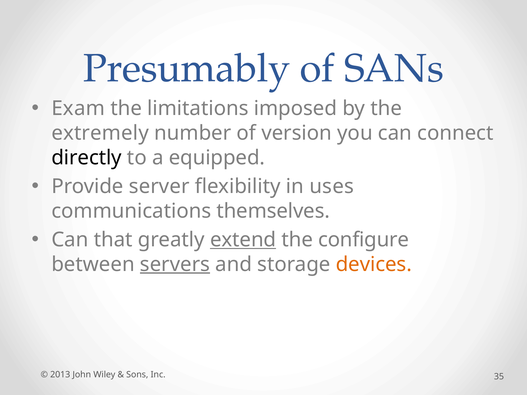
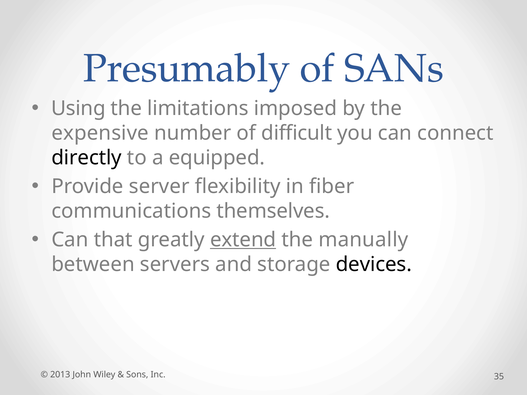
Exam: Exam -> Using
extremely: extremely -> expensive
version: version -> difficult
uses: uses -> fiber
configure: configure -> manually
servers underline: present -> none
devices colour: orange -> black
